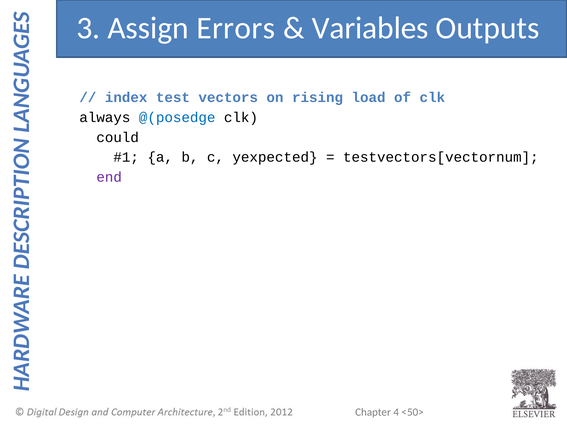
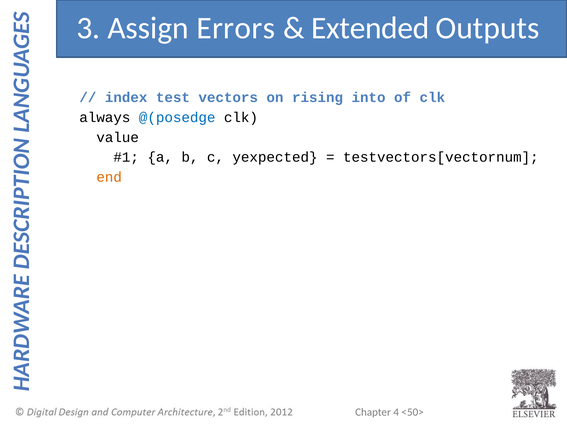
Variables: Variables -> Extended
load: load -> into
could: could -> value
end colour: purple -> orange
